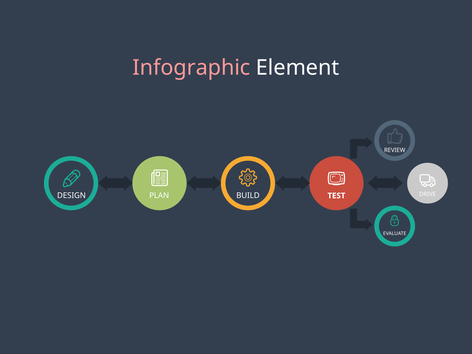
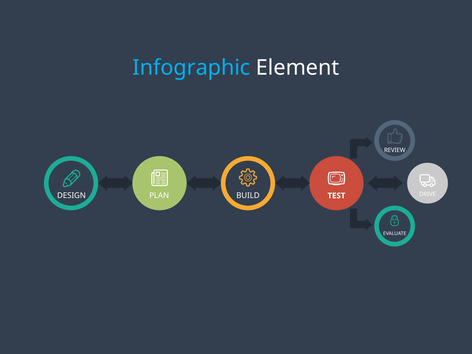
Infographic colour: pink -> light blue
